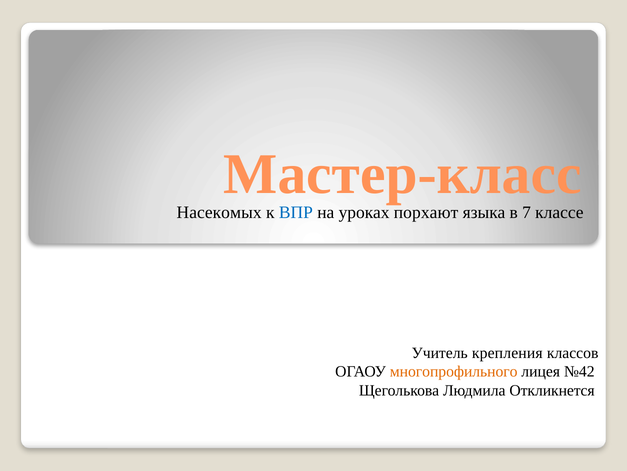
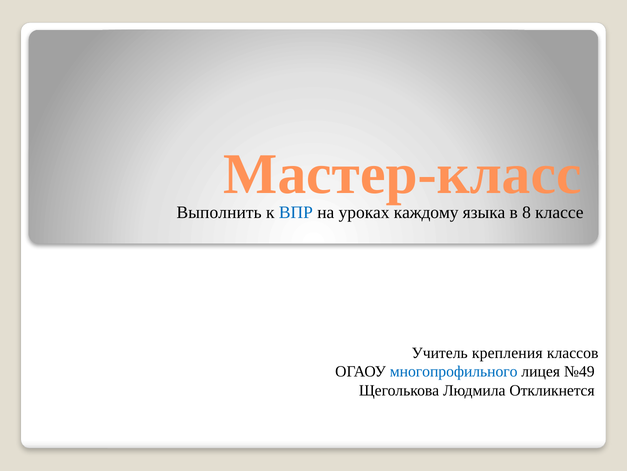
Насекомых: Насекомых -> Выполнить
порхают: порхают -> каждому
7: 7 -> 8
многопрофильного colour: orange -> blue
№42: №42 -> №49
